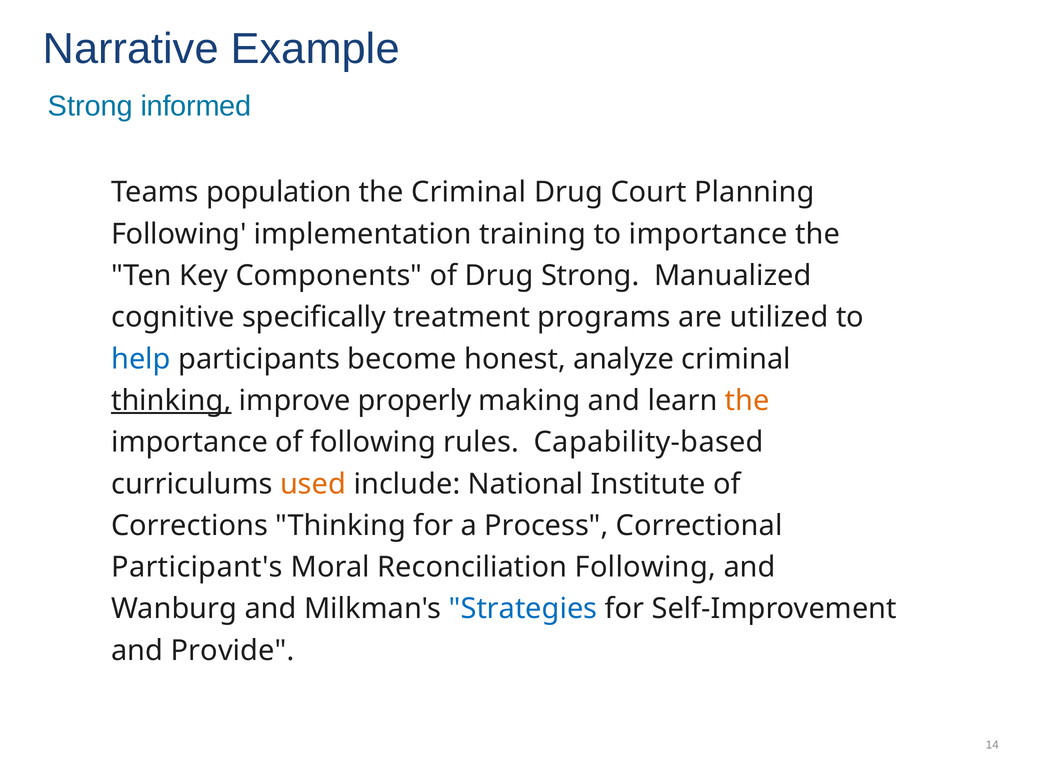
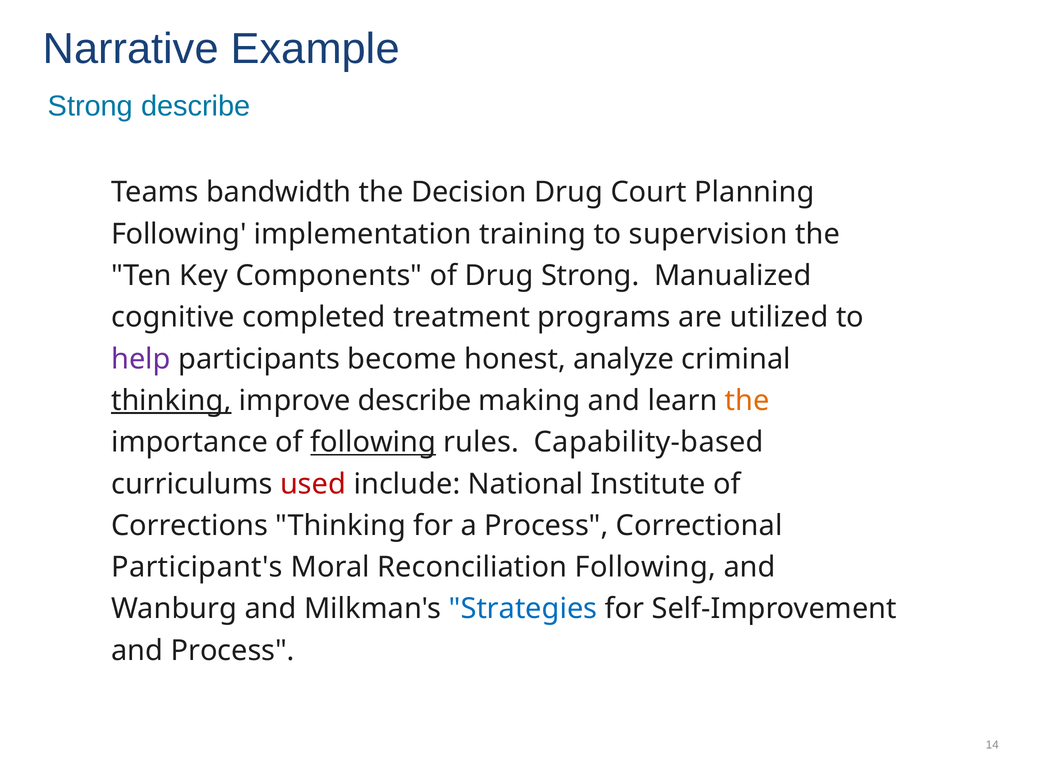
Strong informed: informed -> describe
population: population -> bandwidth
the Criminal: Criminal -> Decision
to importance: importance -> supervision
specifically: specifically -> completed
help colour: blue -> purple
improve properly: properly -> describe
following at (373, 443) underline: none -> present
used colour: orange -> red
and Provide: Provide -> Process
